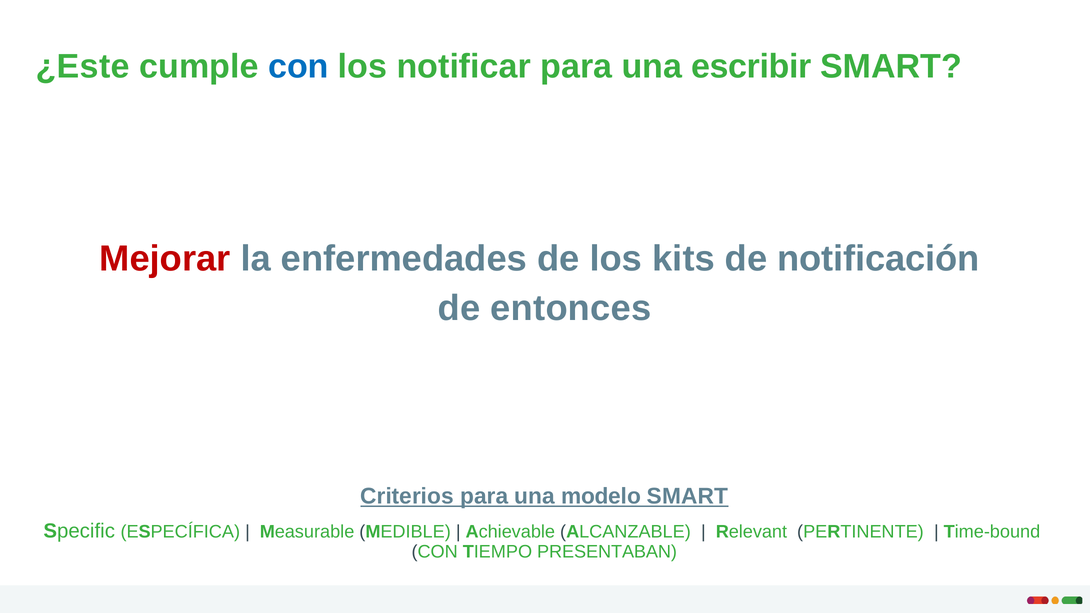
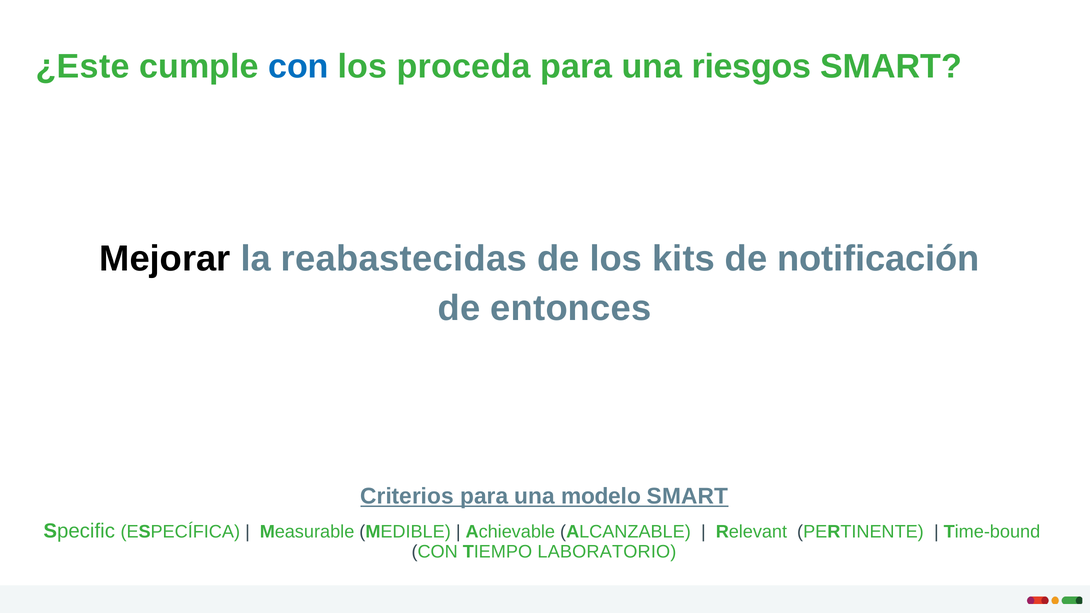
notificar: notificar -> proceda
escribir: escribir -> riesgos
Mejorar colour: red -> black
enfermedades: enfermedades -> reabastecidas
PRESENTABAN: PRESENTABAN -> LABORATORIO
